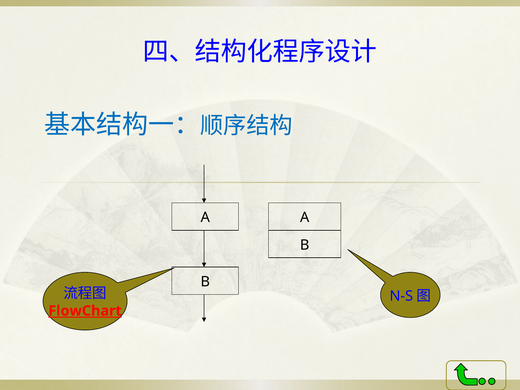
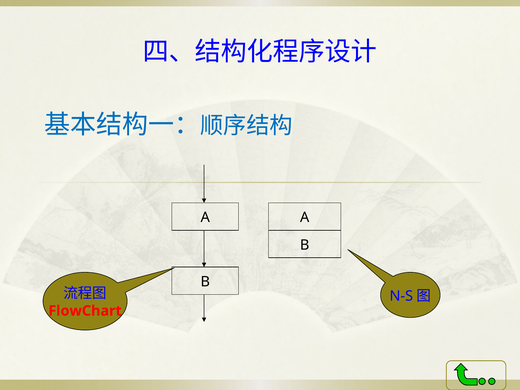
FlowChart underline: present -> none
